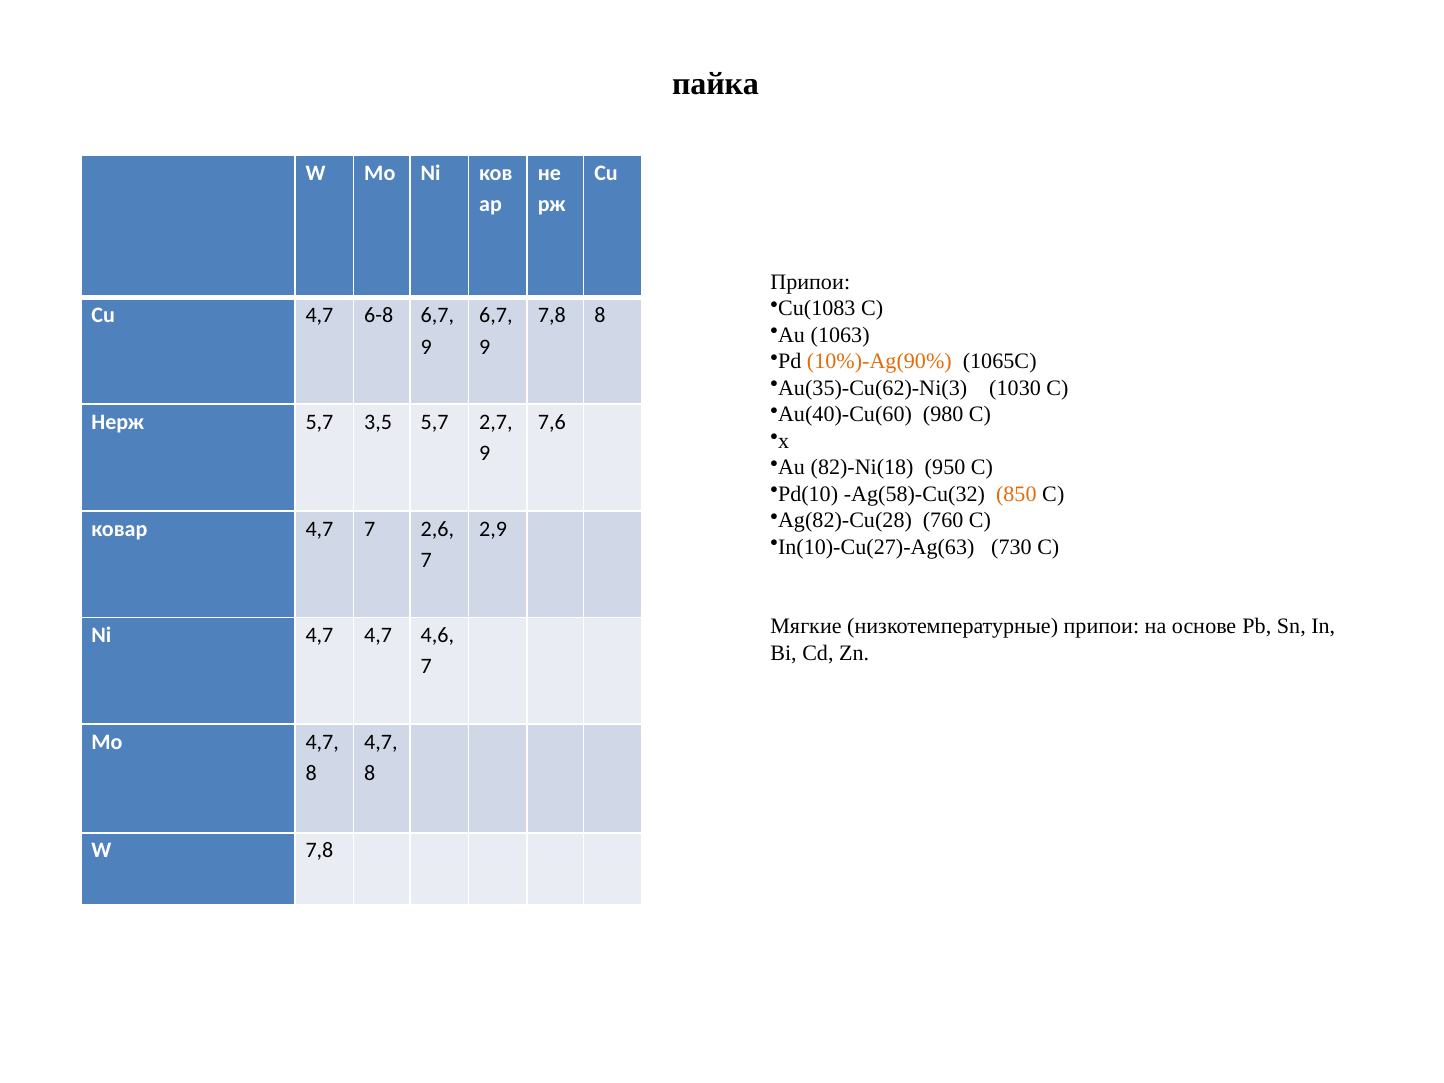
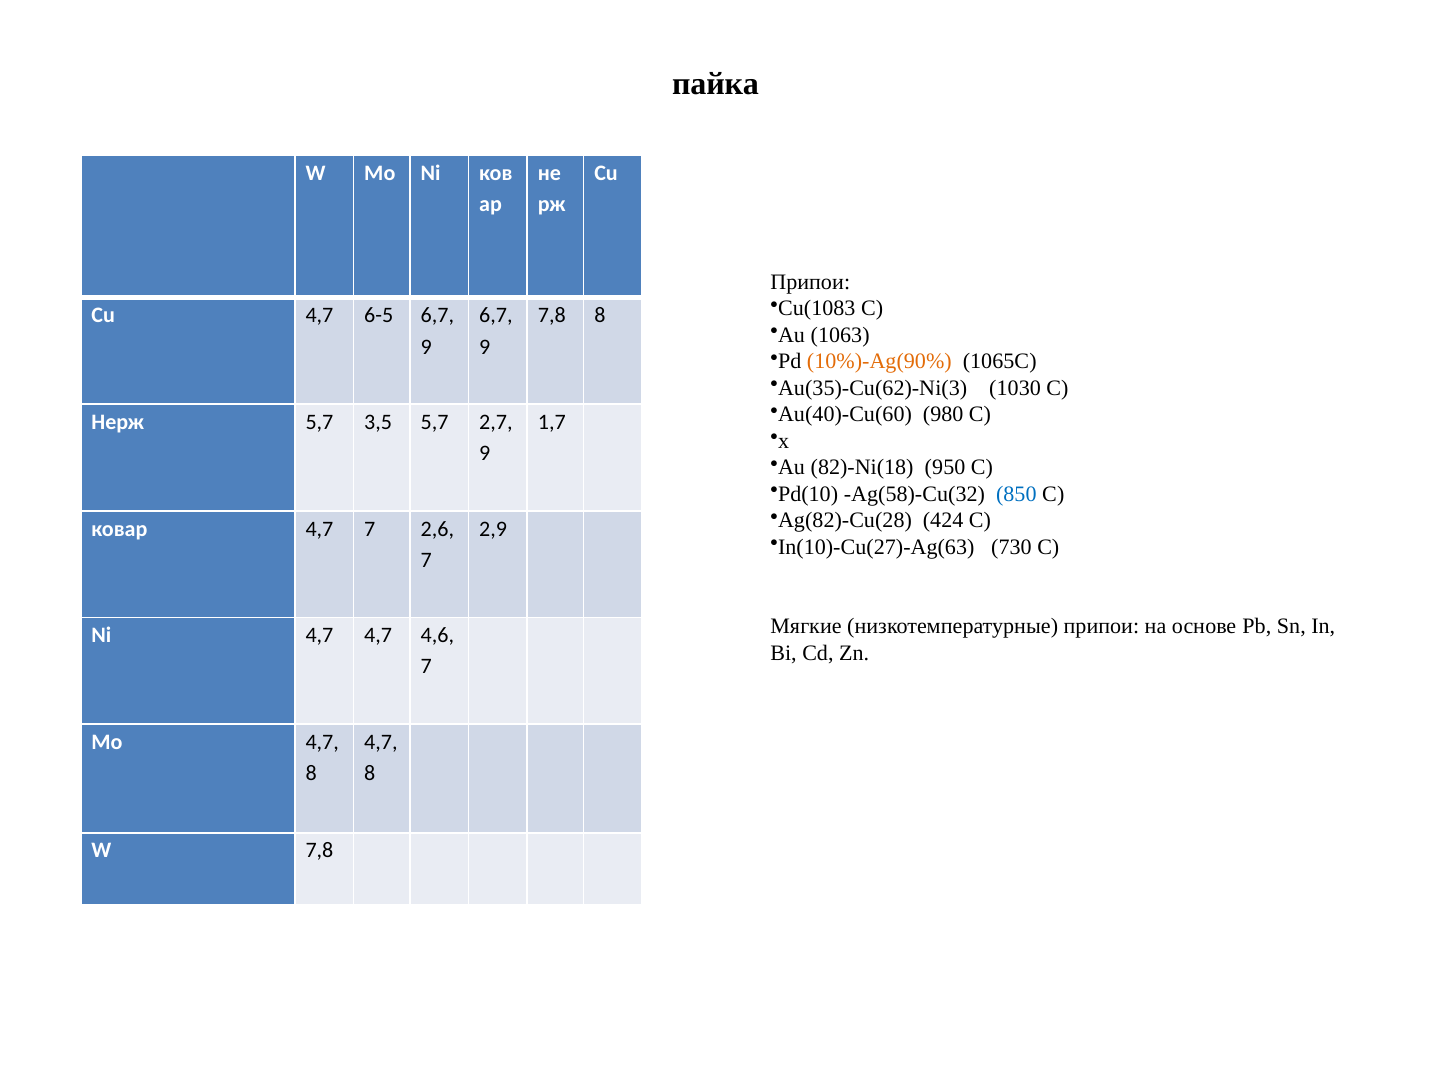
6-8: 6-8 -> 6-5
7,6: 7,6 -> 1,7
850 colour: orange -> blue
760: 760 -> 424
